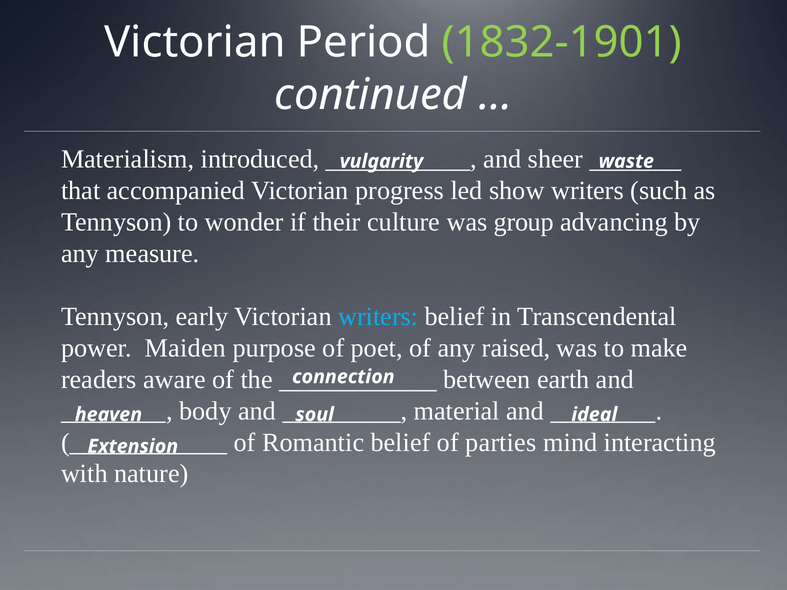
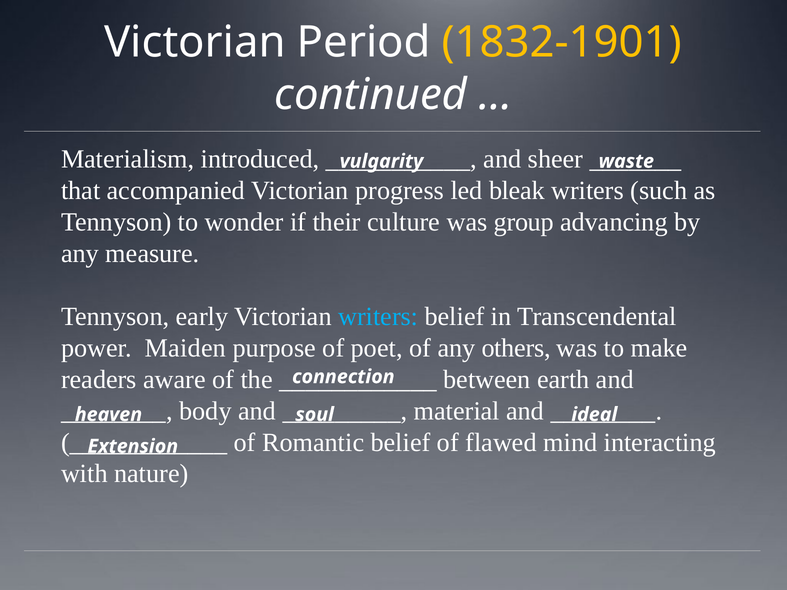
1832-1901 colour: light green -> yellow
show: show -> bleak
raised: raised -> others
parties: parties -> flawed
